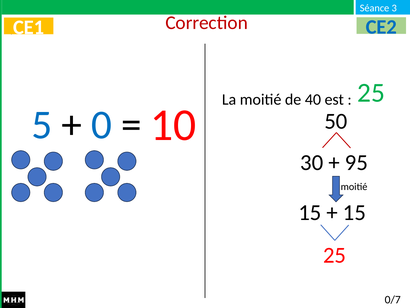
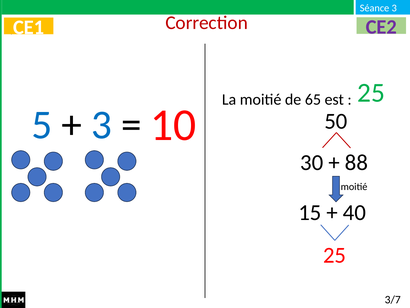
CE2 colour: blue -> purple
40: 40 -> 65
0 at (102, 125): 0 -> 3
95: 95 -> 88
15 at (354, 212): 15 -> 40
0/7: 0/7 -> 3/7
